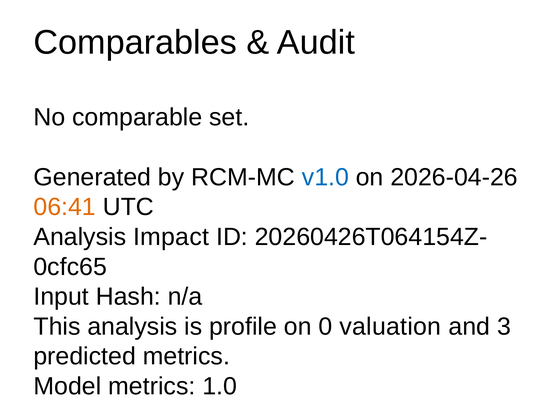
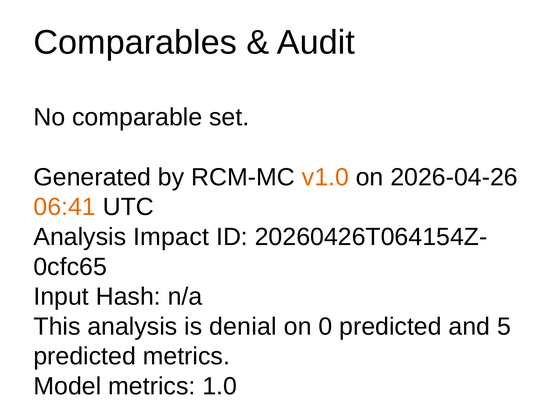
v1.0 colour: blue -> orange
profile: profile -> denial
0 valuation: valuation -> predicted
3: 3 -> 5
